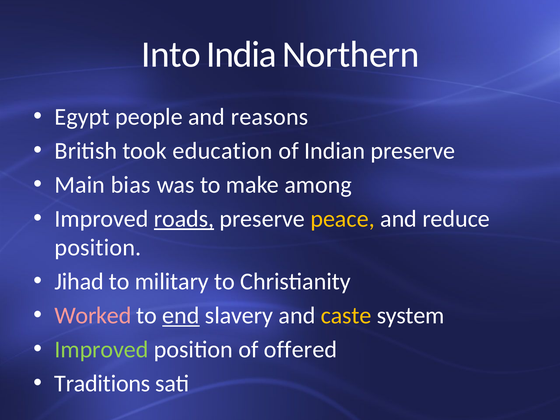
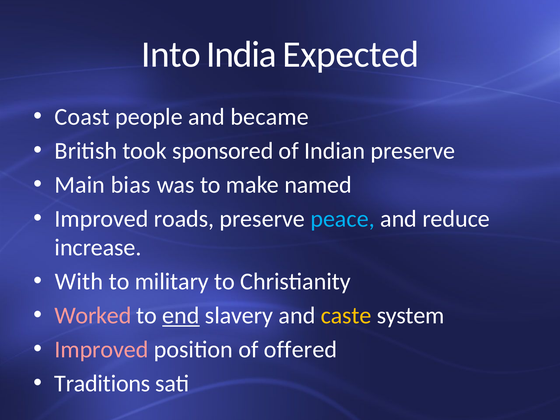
Northern: Northern -> Expected
Egypt: Egypt -> Coast
reasons: reasons -> became
education: education -> sponsored
among: among -> named
roads underline: present -> none
peace colour: yellow -> light blue
position at (98, 248): position -> increase
Jihad: Jihad -> With
Improved at (102, 349) colour: light green -> pink
